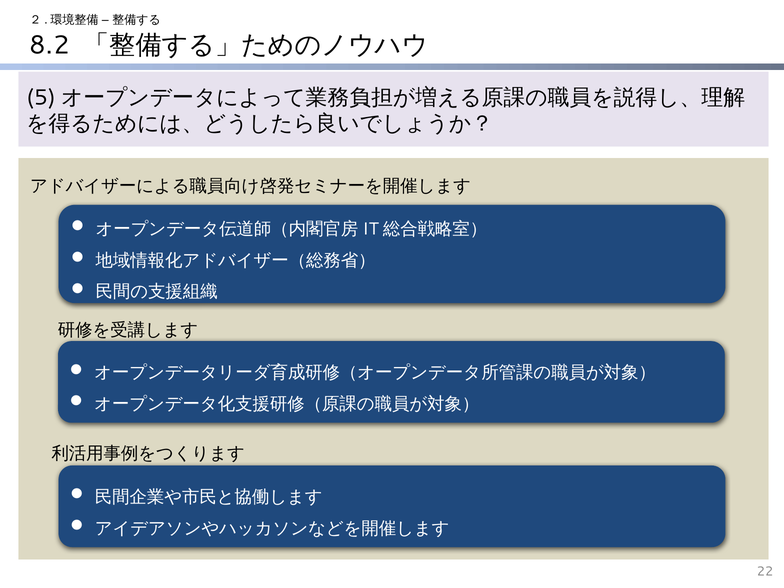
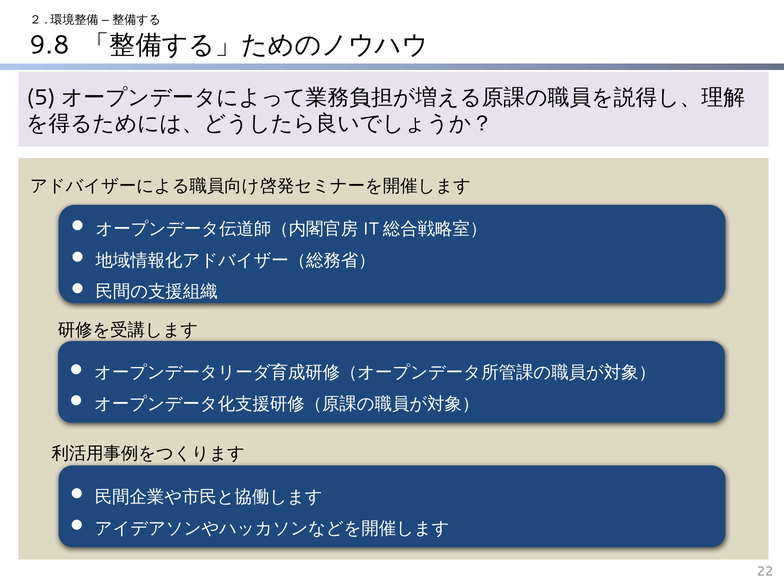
8.2: 8.2 -> 9.8
